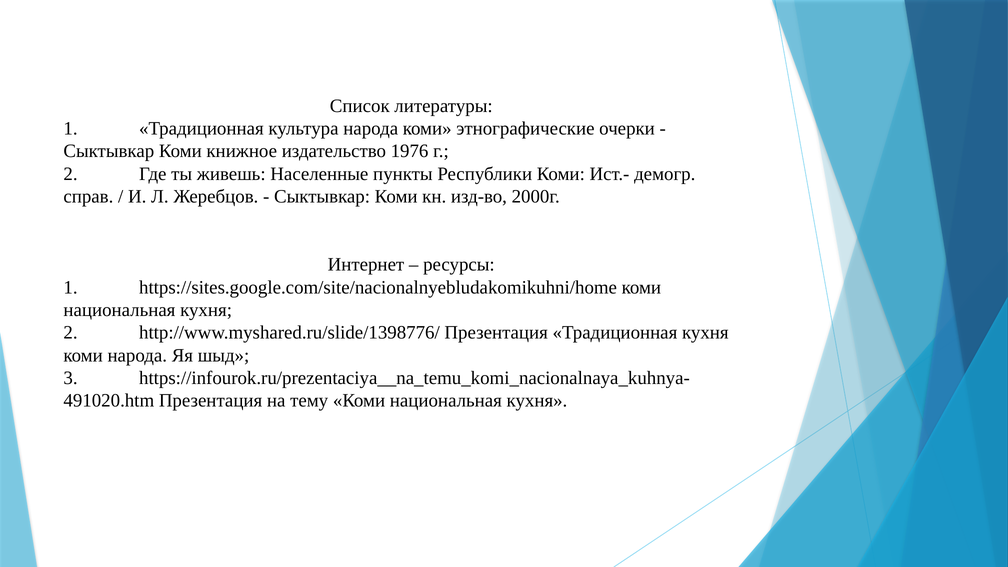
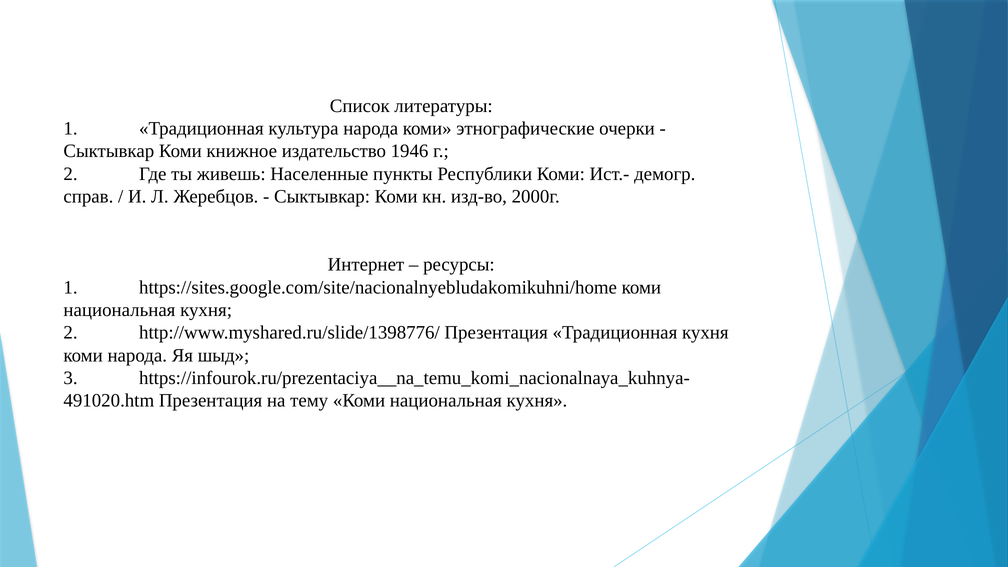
1976: 1976 -> 1946
